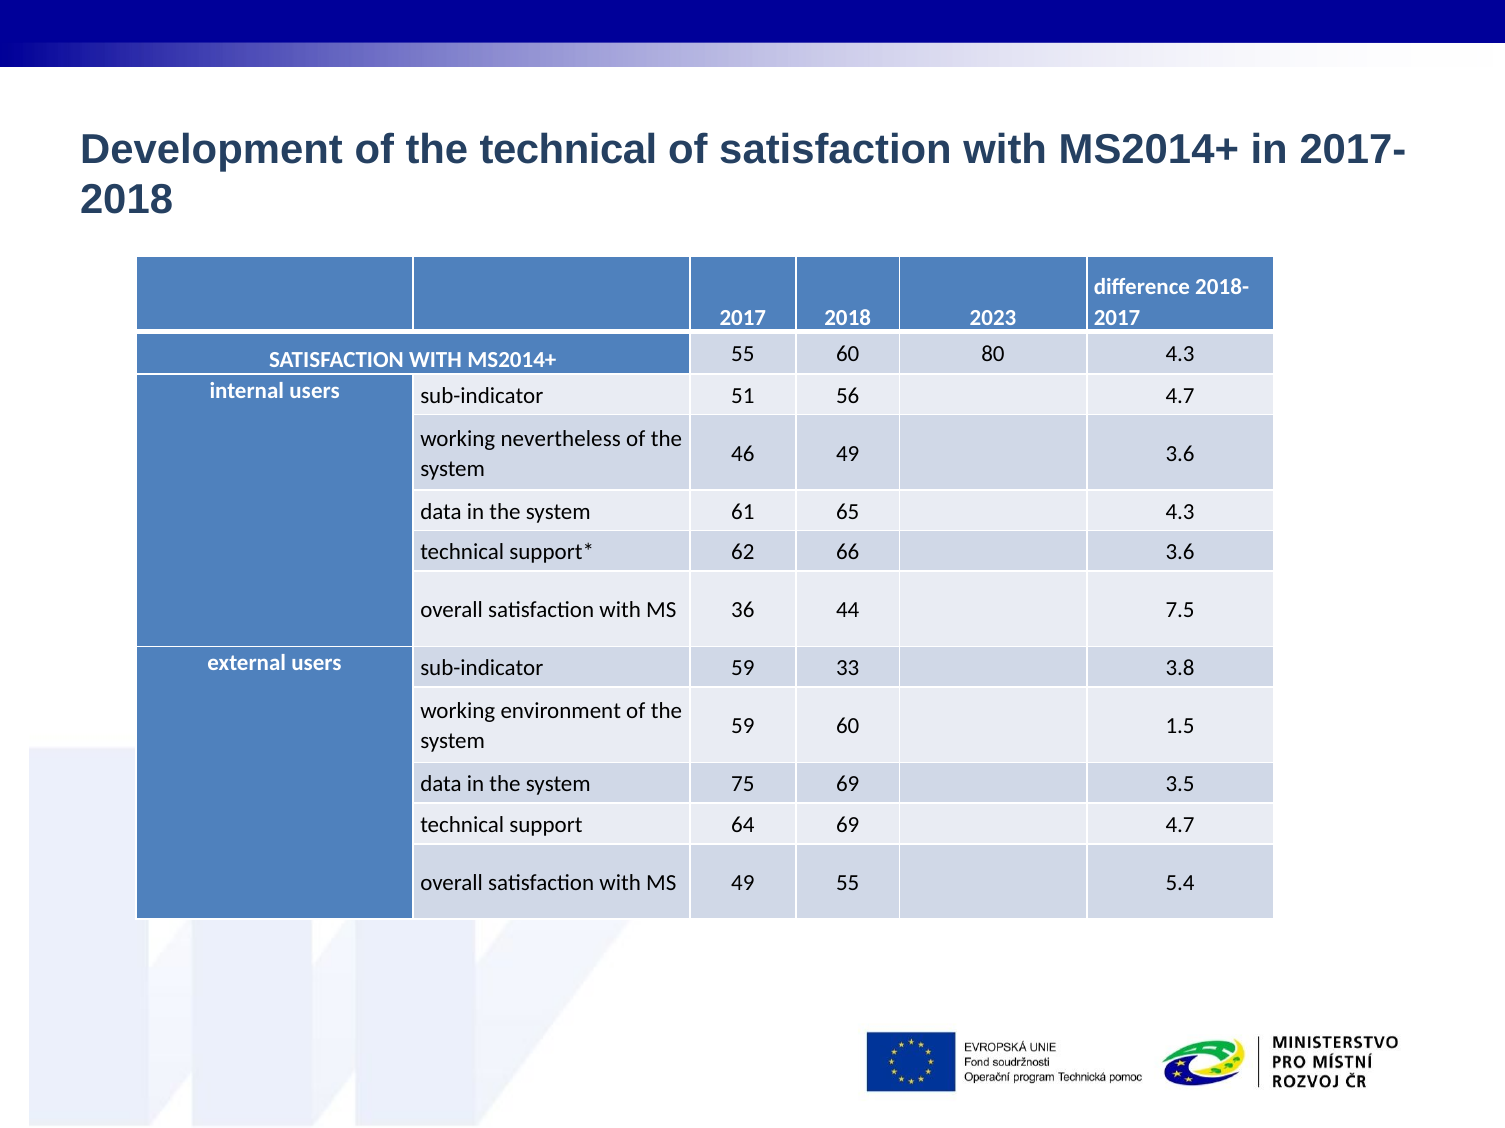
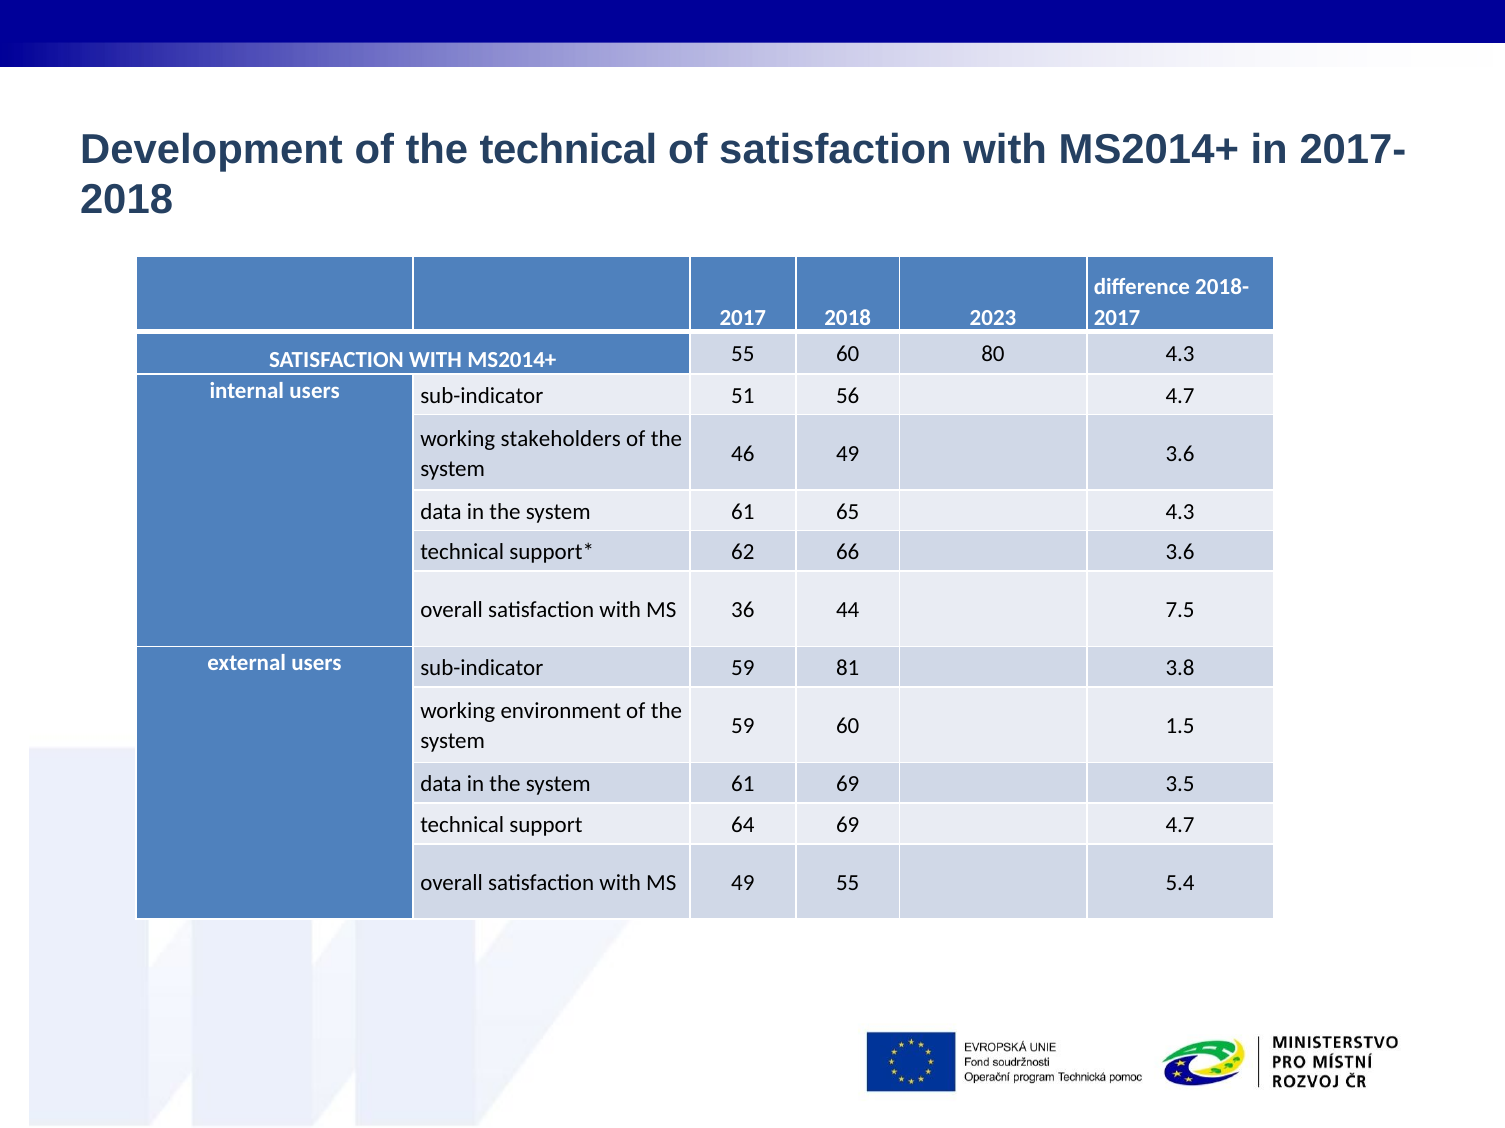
nevertheless: nevertheless -> stakeholders
33: 33 -> 81
75 at (743, 785): 75 -> 61
